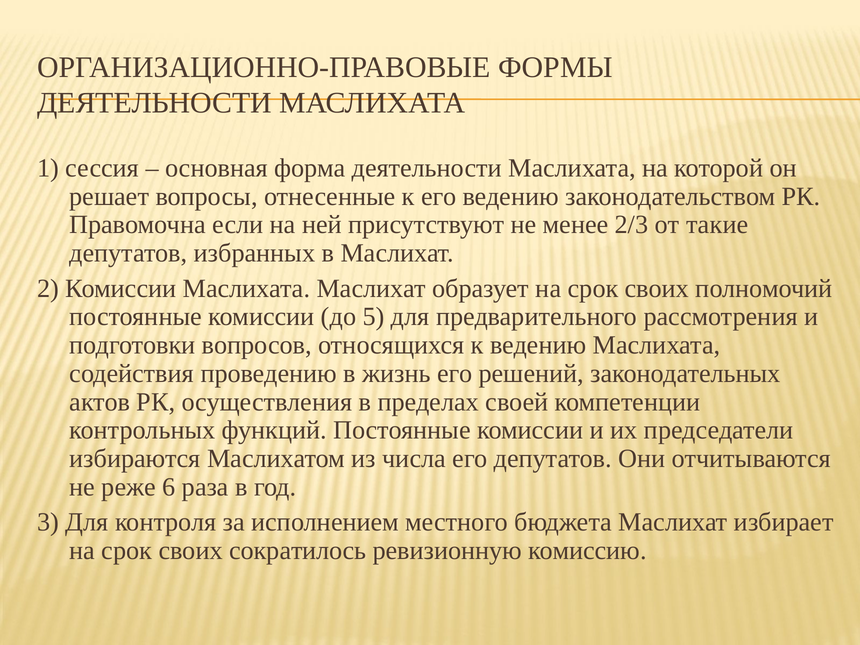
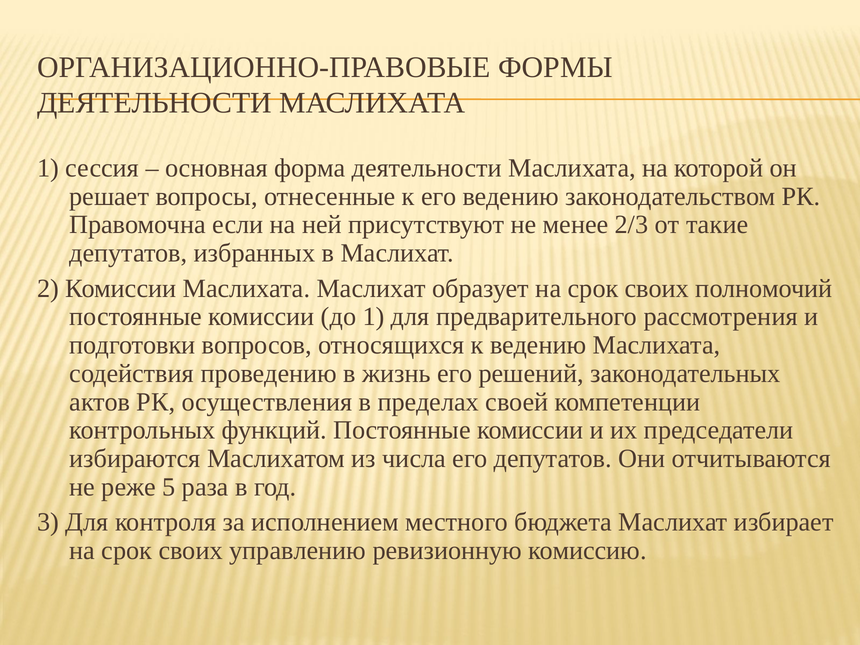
до 5: 5 -> 1
6: 6 -> 5
сократилось: сократилось -> управлению
